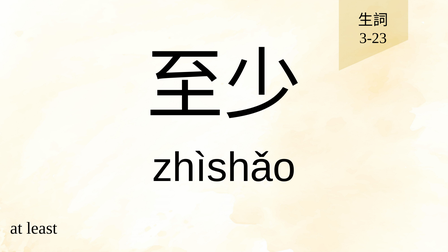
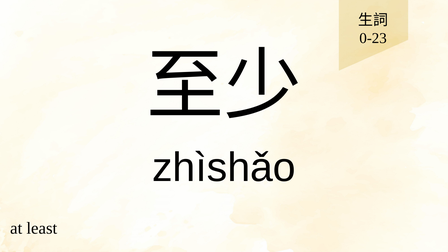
3-23: 3-23 -> 0-23
